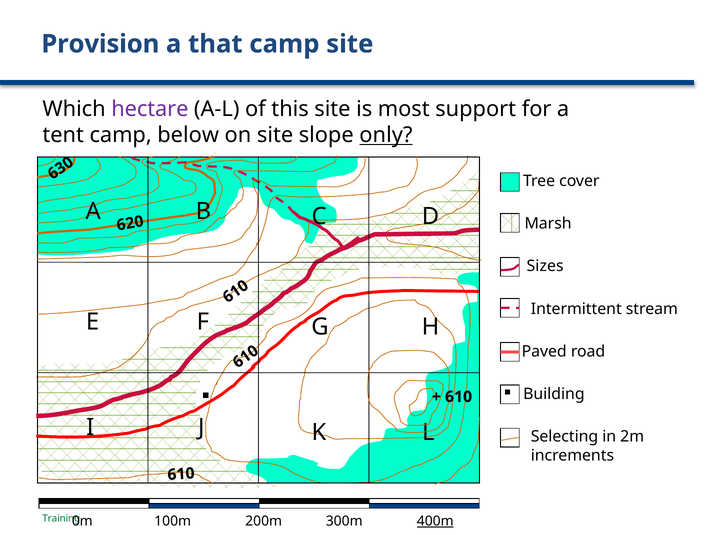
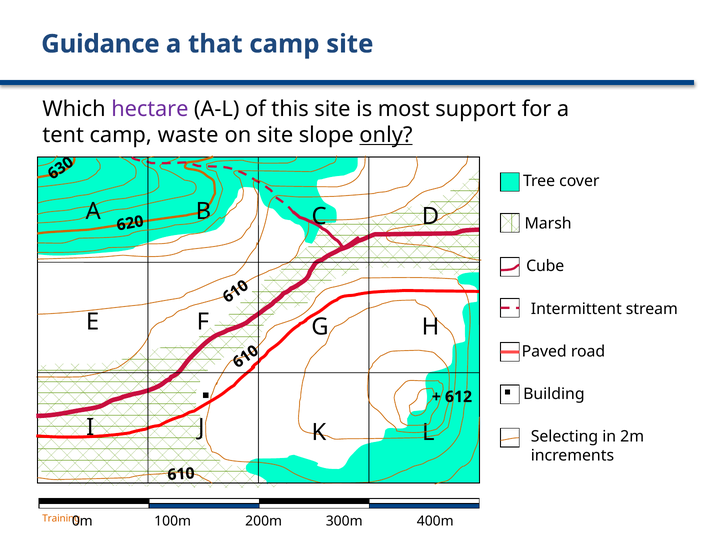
Provision: Provision -> Guidance
below: below -> waste
Sizes: Sizes -> Cube
610 at (459, 397): 610 -> 612
Training colour: green -> orange
400m underline: present -> none
